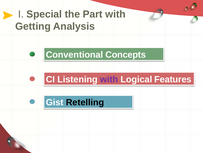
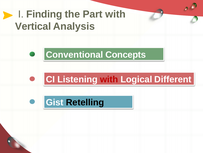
Special: Special -> Finding
Getting: Getting -> Vertical
with at (109, 79) colour: purple -> red
Features: Features -> Different
